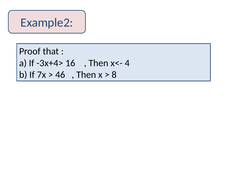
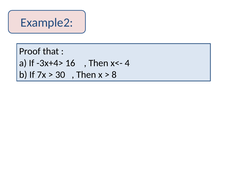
46: 46 -> 30
